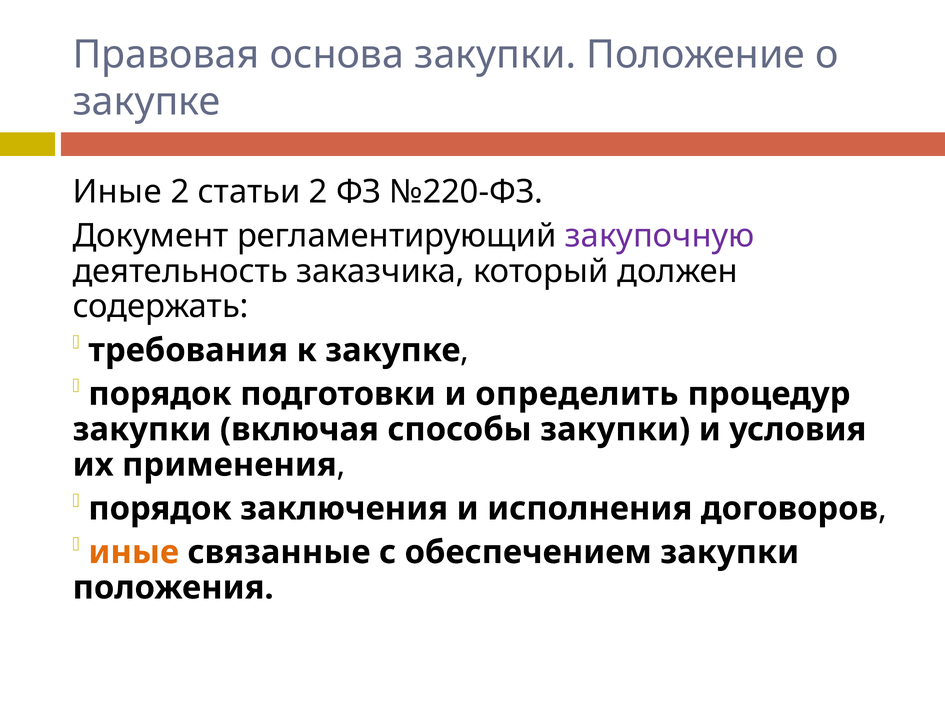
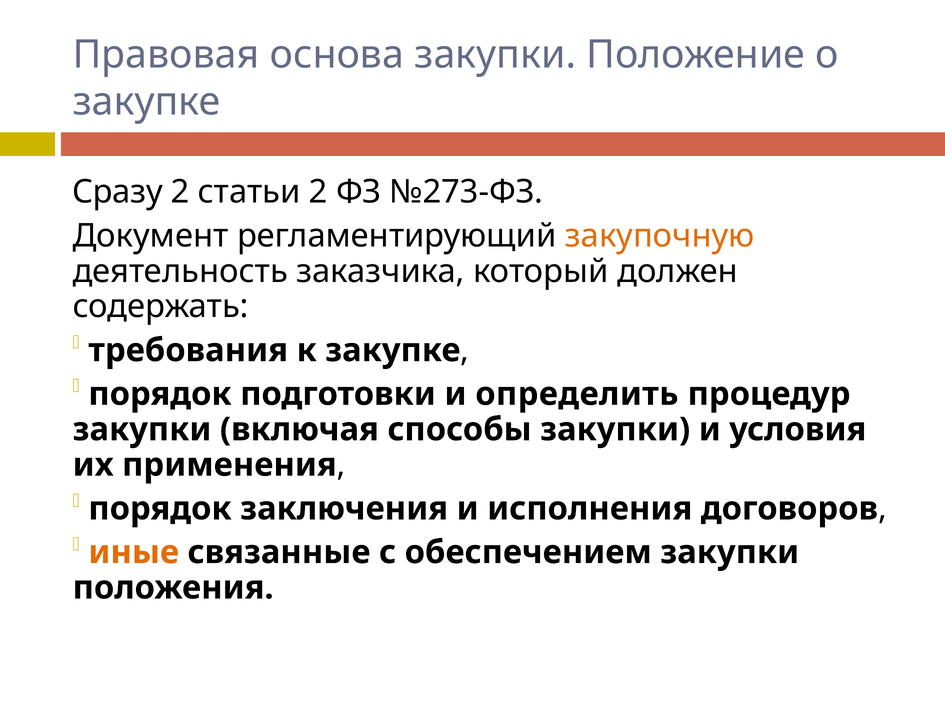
Иные at (117, 192): Иные -> Сразу
№220-ФЗ: №220-ФЗ -> №273-ФЗ
закупочную colour: purple -> orange
